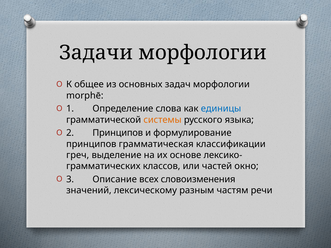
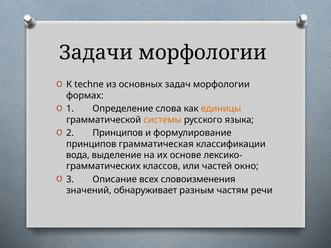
общее: общее -> techne
morphē: morphē -> формах
единицы colour: blue -> orange
греч: греч -> вода
лексическому: лексическому -> обнаруживает
